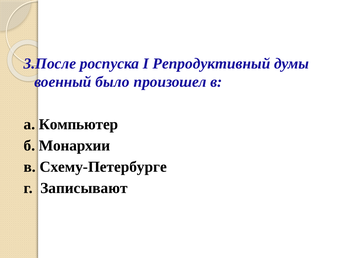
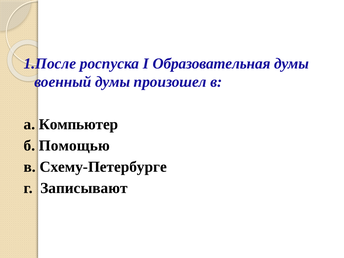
3.После: 3.После -> 1.После
Репродуктивный: Репродуктивный -> Образовательная
военный было: было -> думы
Монархии: Монархии -> Помощью
